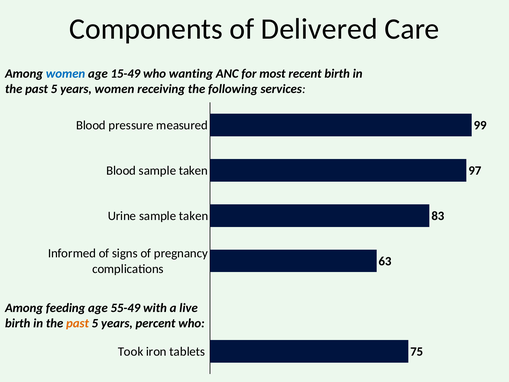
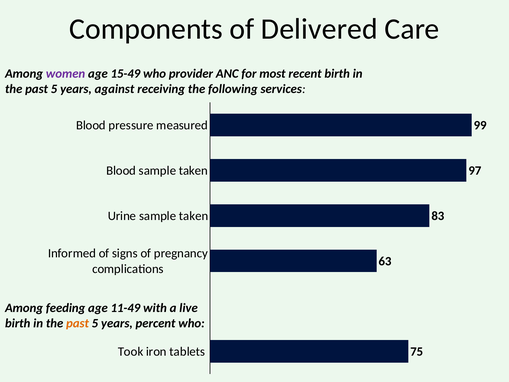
women at (66, 73) colour: blue -> purple
wanting: wanting -> provider
years women: women -> against
55-49: 55-49 -> 11-49
